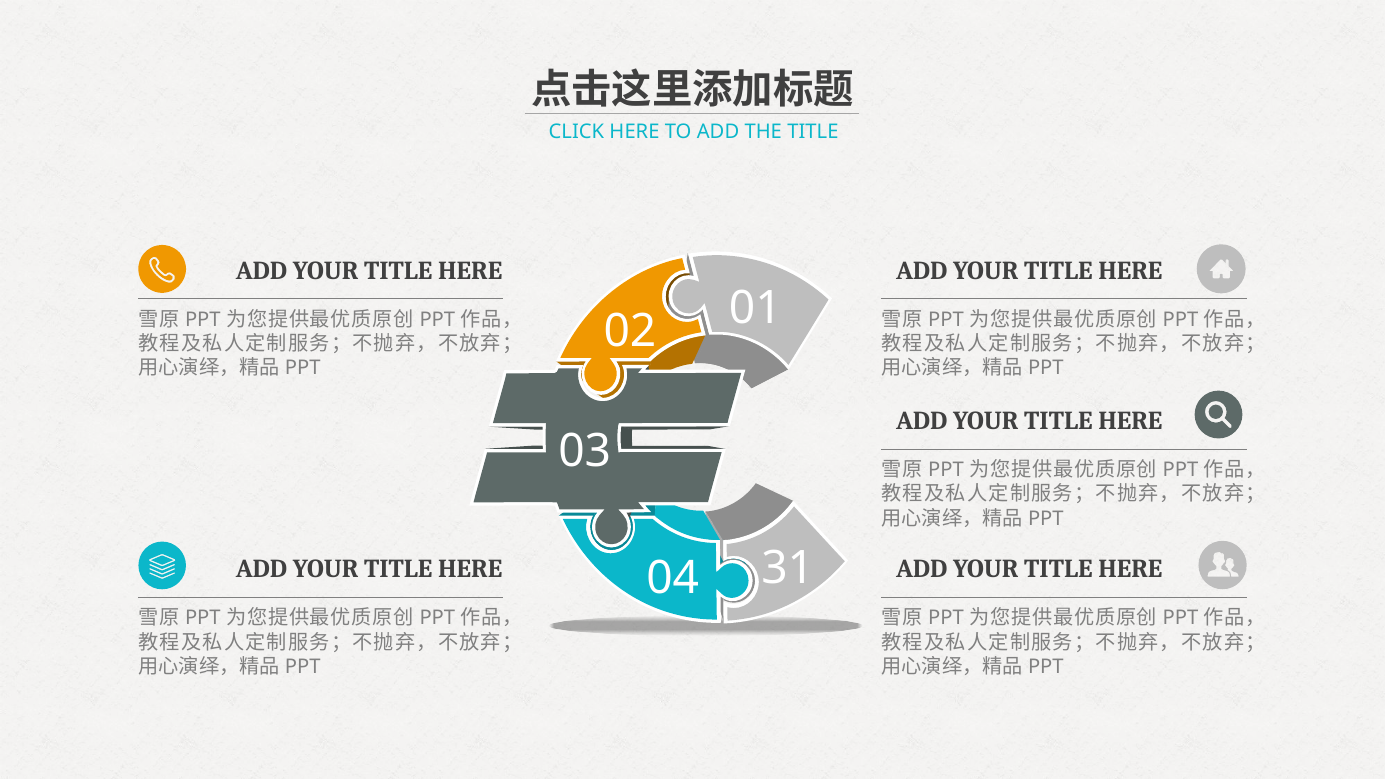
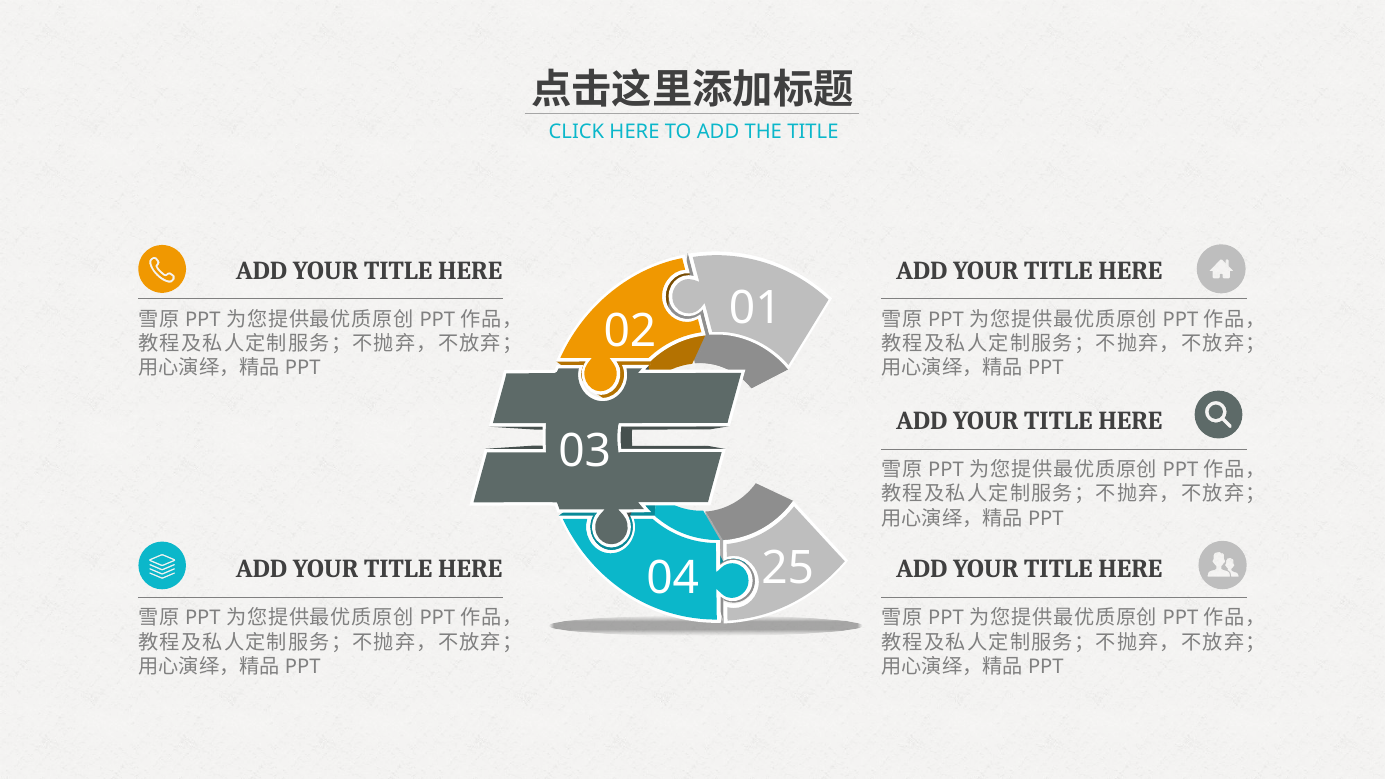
31: 31 -> 25
